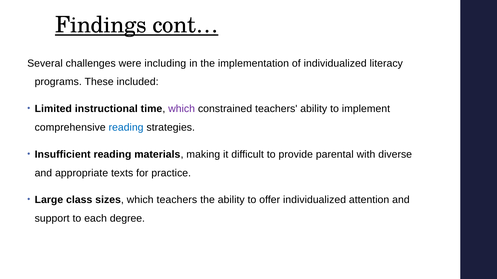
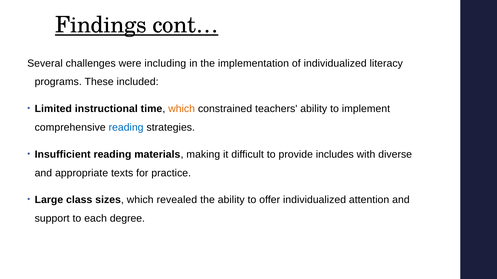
which at (182, 109) colour: purple -> orange
parental: parental -> includes
which teachers: teachers -> revealed
